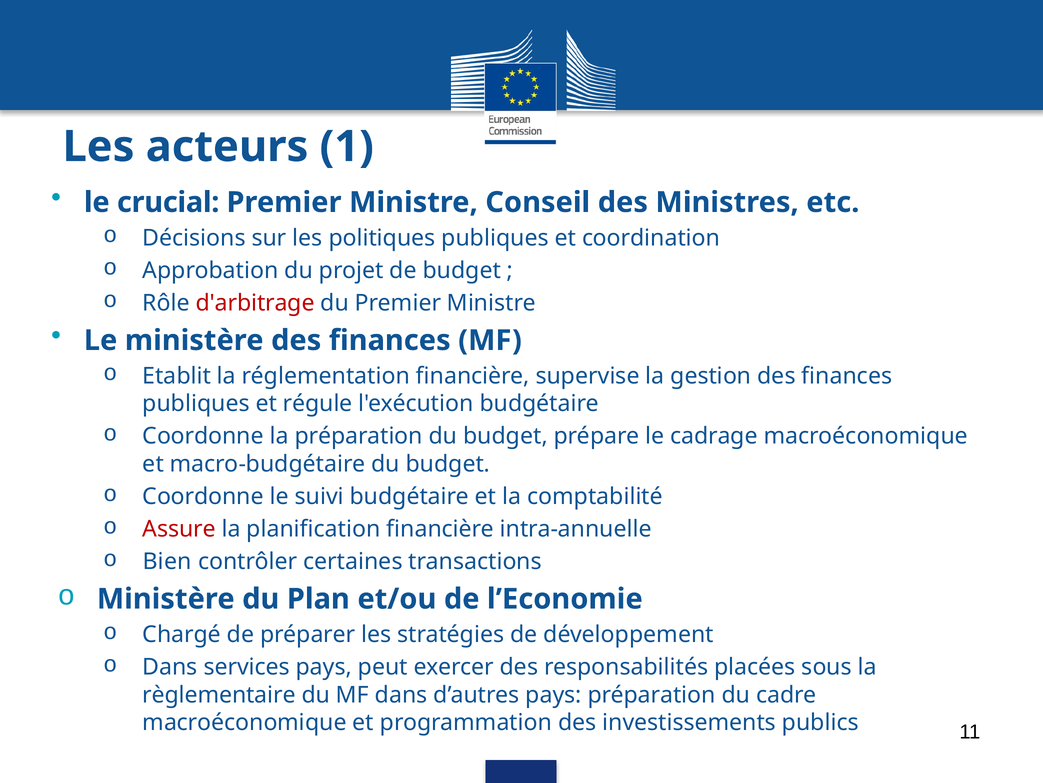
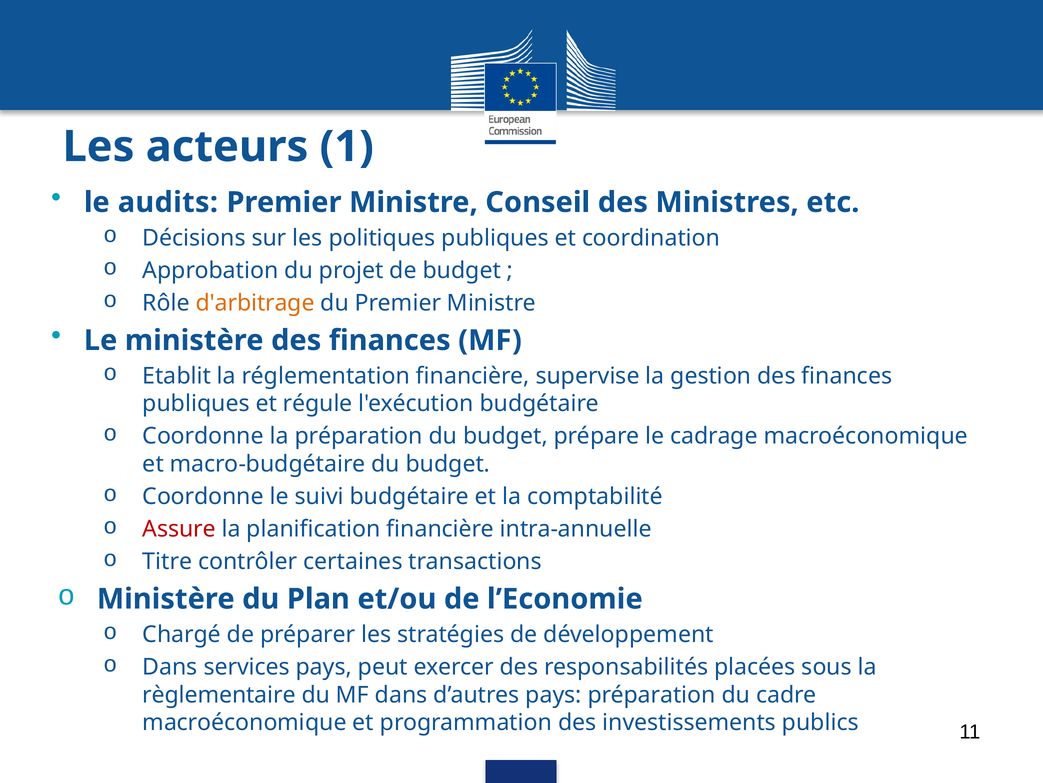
crucial: crucial -> audits
d'arbitrage colour: red -> orange
Bien: Bien -> Titre
